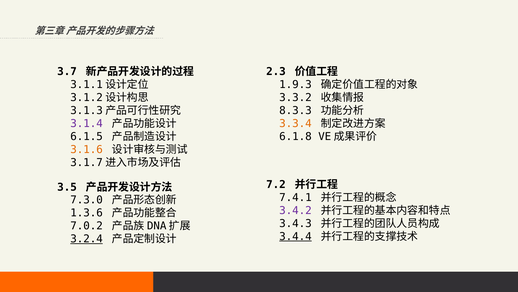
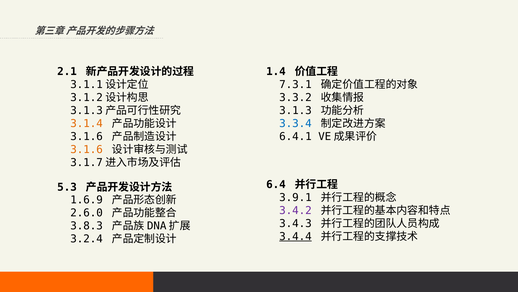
3.7: 3.7 -> 2.1
2.3: 2.3 -> 1.4
1.9.3: 1.9.3 -> 7.3.1
8.3.3: 8.3.3 -> 3.1.3
3.1.4 colour: purple -> orange
3.3.4 colour: orange -> blue
6.1.5 at (87, 136): 6.1.5 -> 3.1.6
6.1.8: 6.1.8 -> 6.4.1
7.2: 7.2 -> 6.4
3.5: 3.5 -> 5.3
7.4.1: 7.4.1 -> 3.9.1
7.3.0: 7.3.0 -> 1.6.9
1.3.6: 1.3.6 -> 2.6.0
7.0.2: 7.0.2 -> 3.8.3
3.2.4 underline: present -> none
